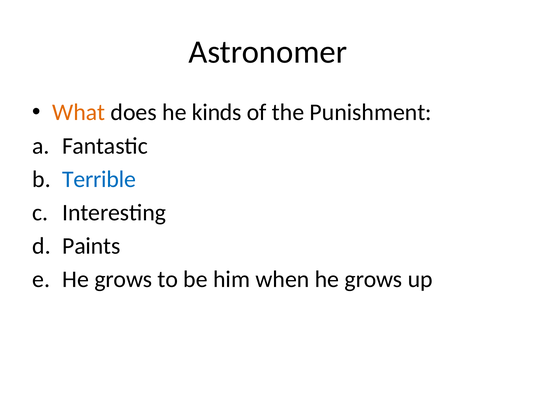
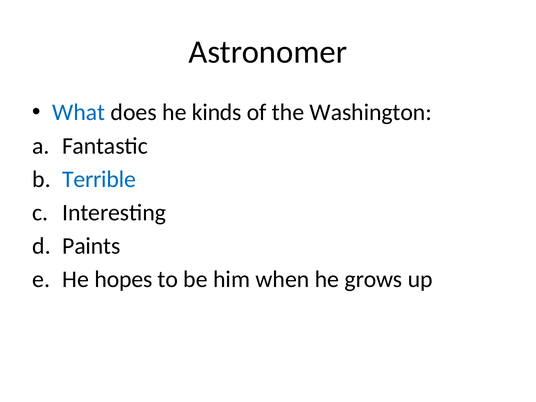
What colour: orange -> blue
Punishment: Punishment -> Washington
grows at (123, 279): grows -> hopes
